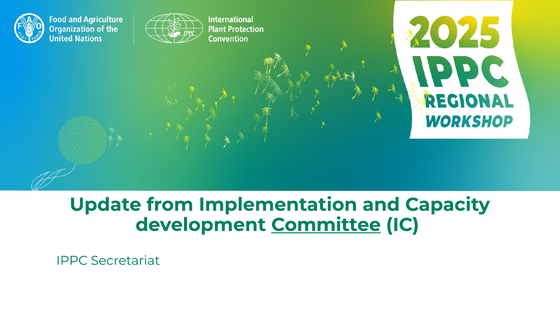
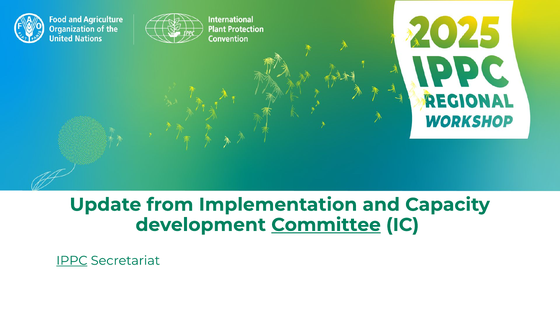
IPPC underline: none -> present
